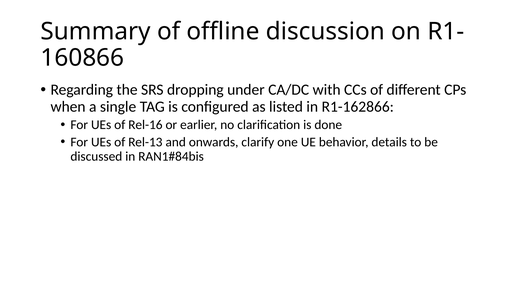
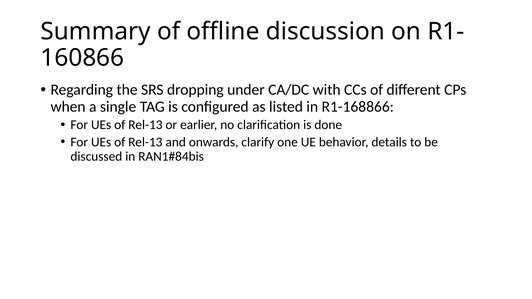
R1-162866: R1-162866 -> R1-168866
Rel-16 at (145, 125): Rel-16 -> Rel-13
